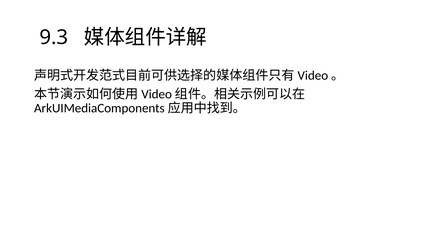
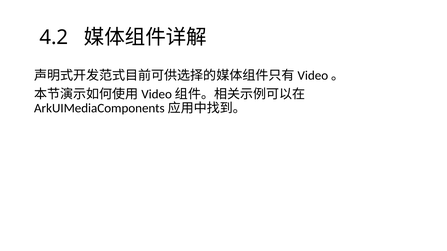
9.3: 9.3 -> 4.2
